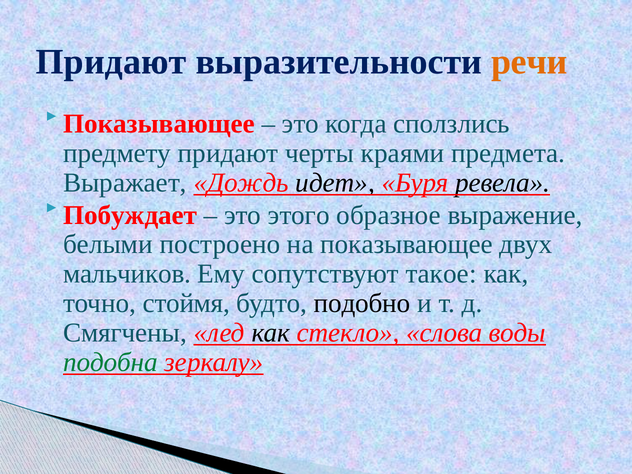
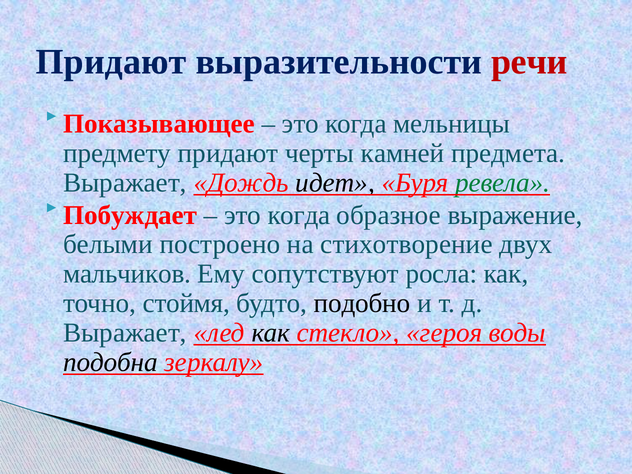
речи colour: orange -> red
сползлись: сползлись -> мельницы
краями: краями -> камней
ревела colour: black -> green
этого at (299, 215): этого -> когда
на показывающее: показывающее -> стихотворение
такое: такое -> росла
Смягчены at (125, 333): Смягчены -> Выражает
слова: слова -> героя
подобна colour: green -> black
